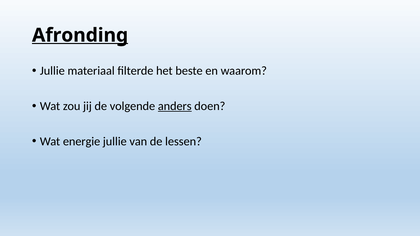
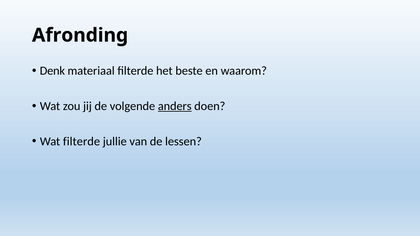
Afronding underline: present -> none
Jullie at (52, 71): Jullie -> Denk
Wat energie: energie -> filterde
